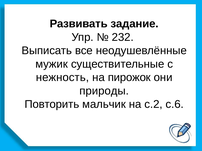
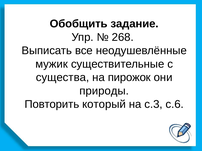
Развивать: Развивать -> Обобщить
232: 232 -> 268
нежность: нежность -> существа
мальчик: мальчик -> который
с.2: с.2 -> с.3
